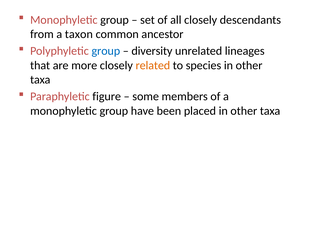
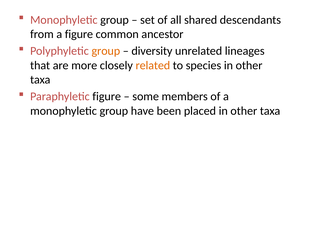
all closely: closely -> shared
a taxon: taxon -> figure
group at (106, 51) colour: blue -> orange
